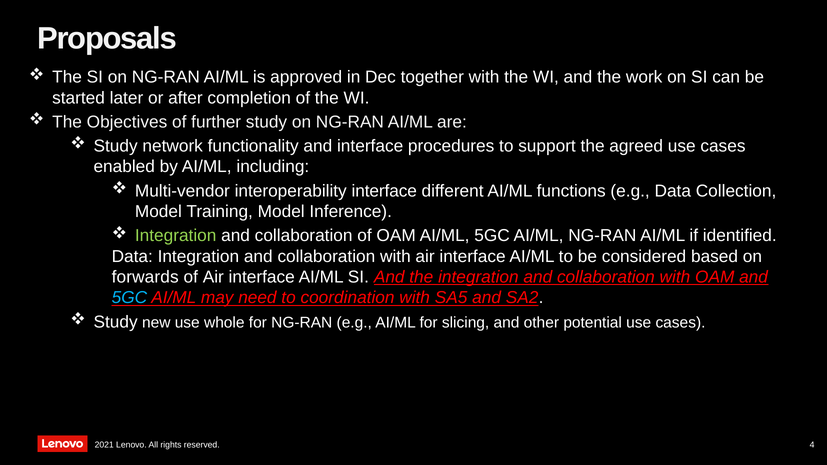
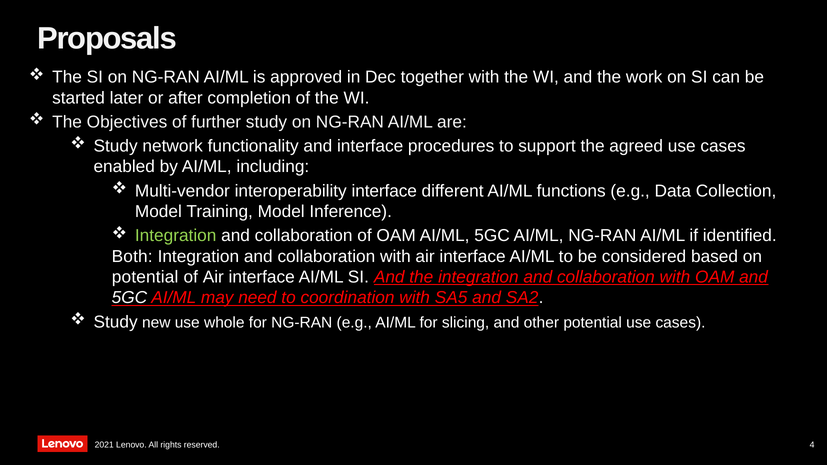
Data at (132, 257): Data -> Both
forwards at (145, 277): forwards -> potential
5GC at (129, 298) colour: light blue -> white
